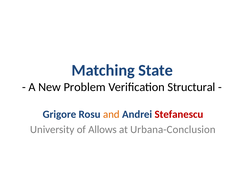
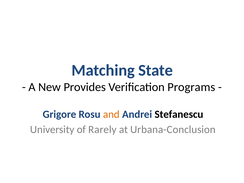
Problem: Problem -> Provides
Structural: Structural -> Programs
Stefanescu colour: red -> black
Allows: Allows -> Rarely
